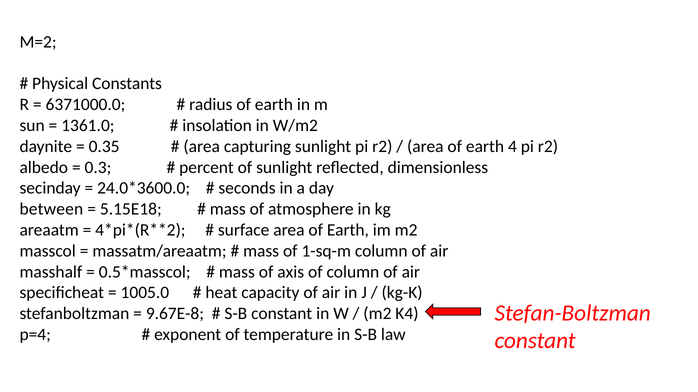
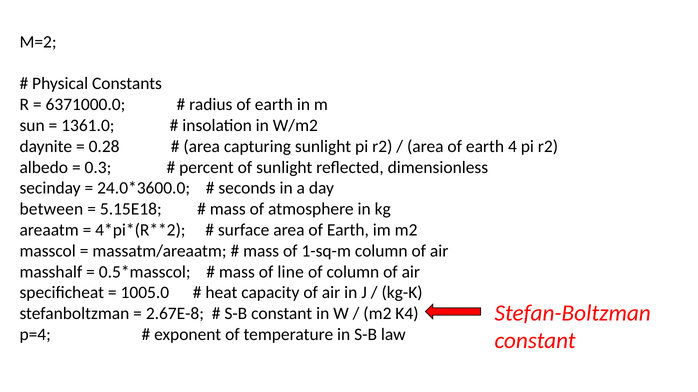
0.35: 0.35 -> 0.28
axis: axis -> line
9.67E-8: 9.67E-8 -> 2.67E-8
